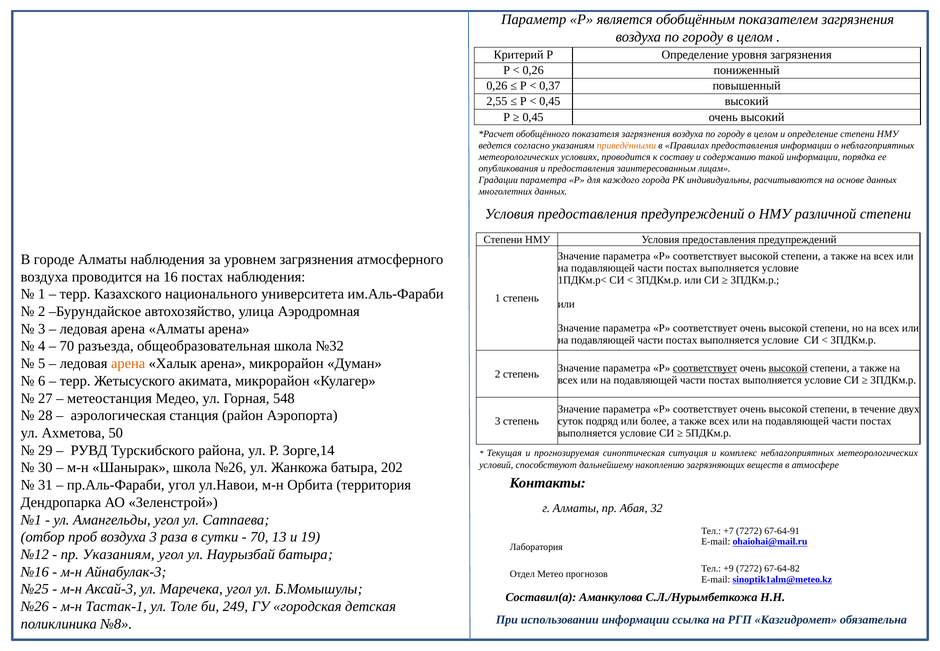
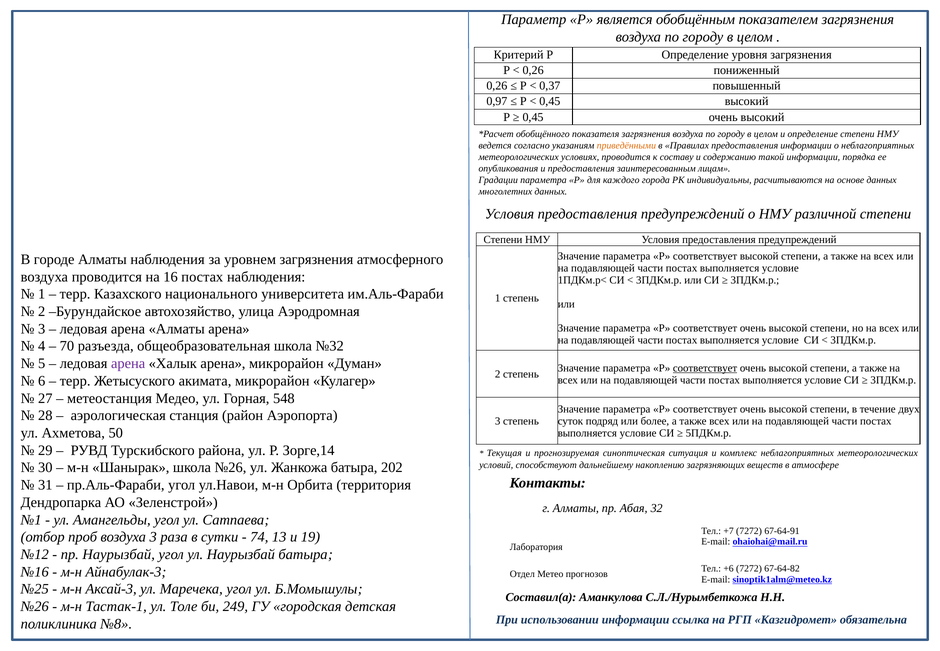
2,55: 2,55 -> 0,97
арена at (128, 363) colour: orange -> purple
высокой at (788, 368) underline: present -> none
70 at (259, 537): 70 -> 74
пр Указаниям: Указаниям -> Наурызбай
+9: +9 -> +6
